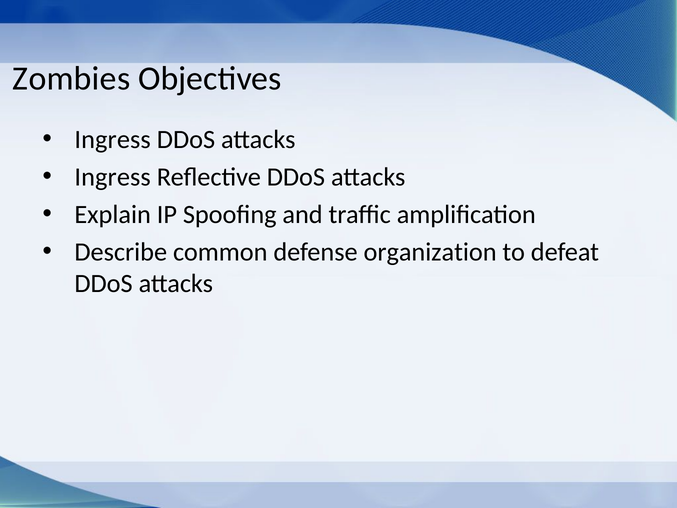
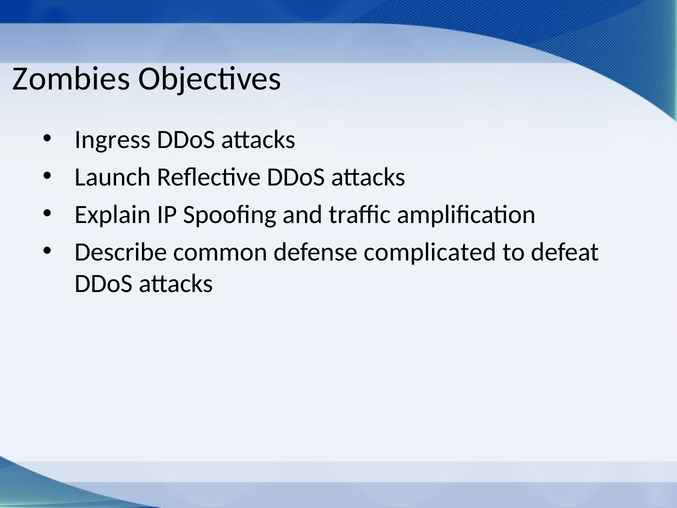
Ingress at (113, 177): Ingress -> Launch
organization: organization -> complicated
